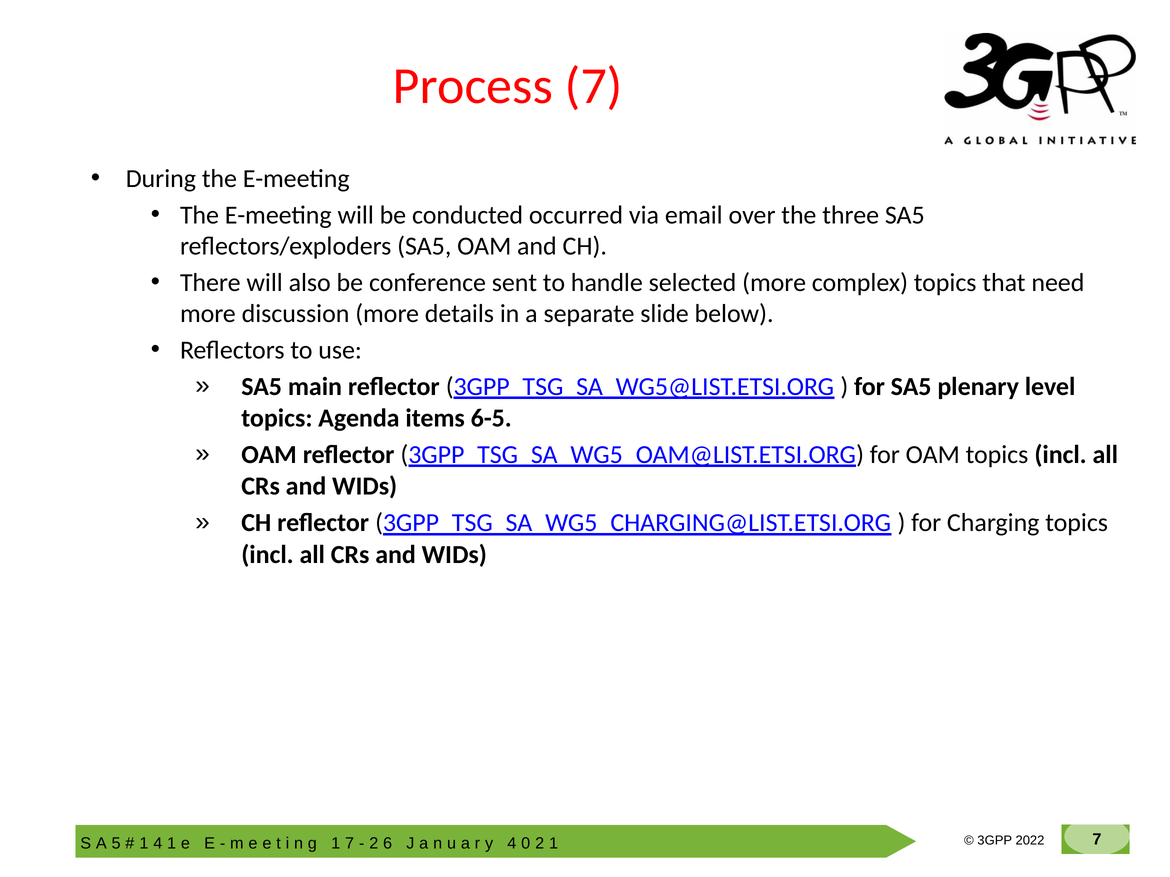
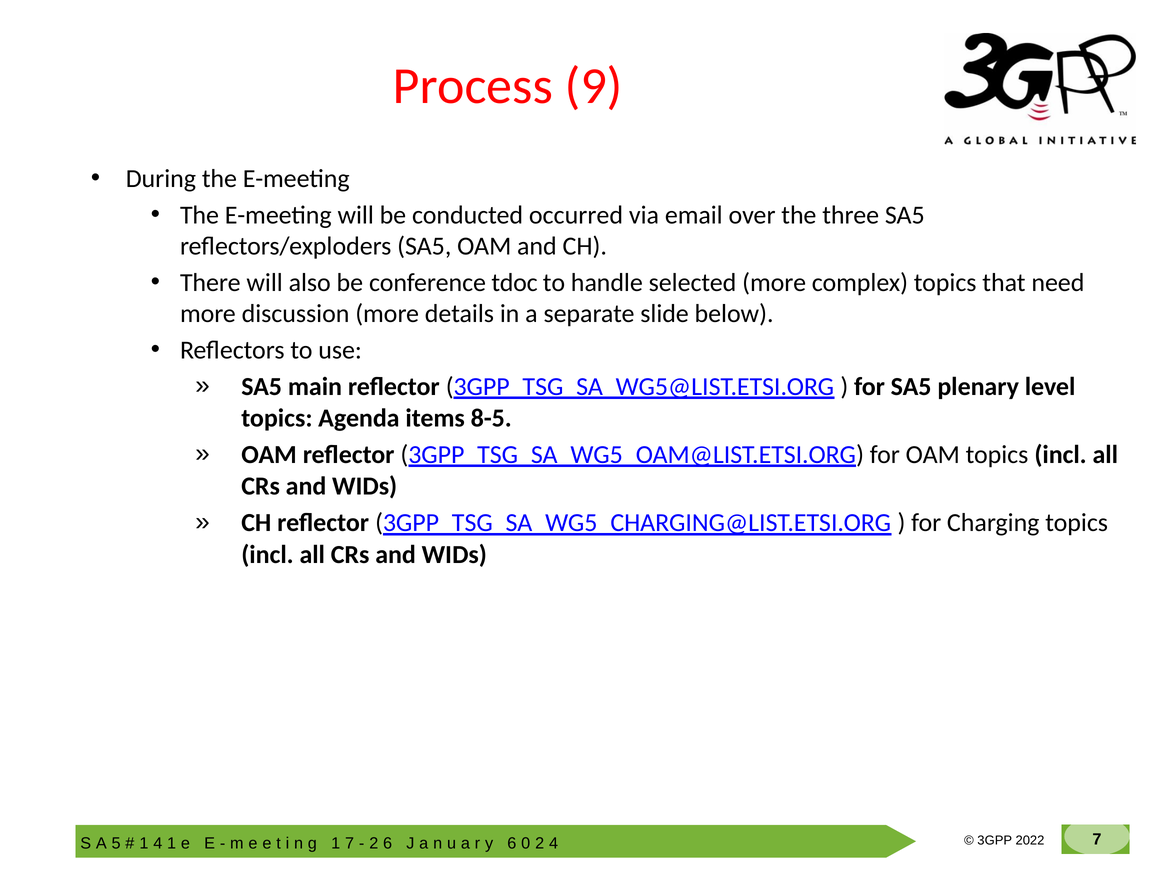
Process 7: 7 -> 9
sent: sent -> tdoc
6-5: 6-5 -> 8-5
4 at (512, 844): 4 -> 6
2 1: 1 -> 4
